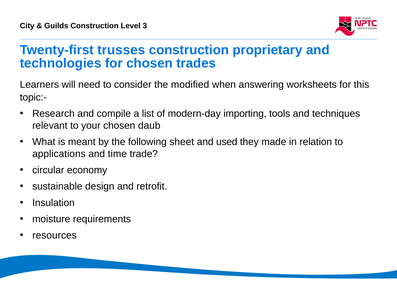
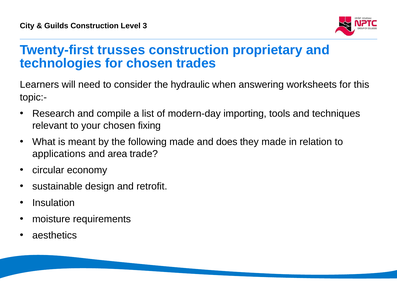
modified: modified -> hydraulic
daub: daub -> fixing
following sheet: sheet -> made
used: used -> does
time: time -> area
resources: resources -> aesthetics
